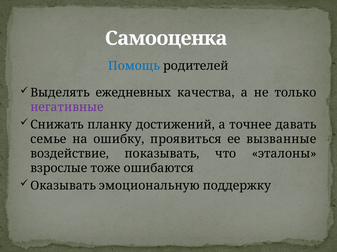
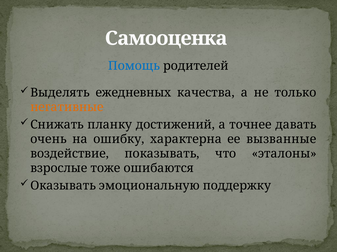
негативные colour: purple -> orange
семье: семье -> очень
проявиться: проявиться -> характерна
